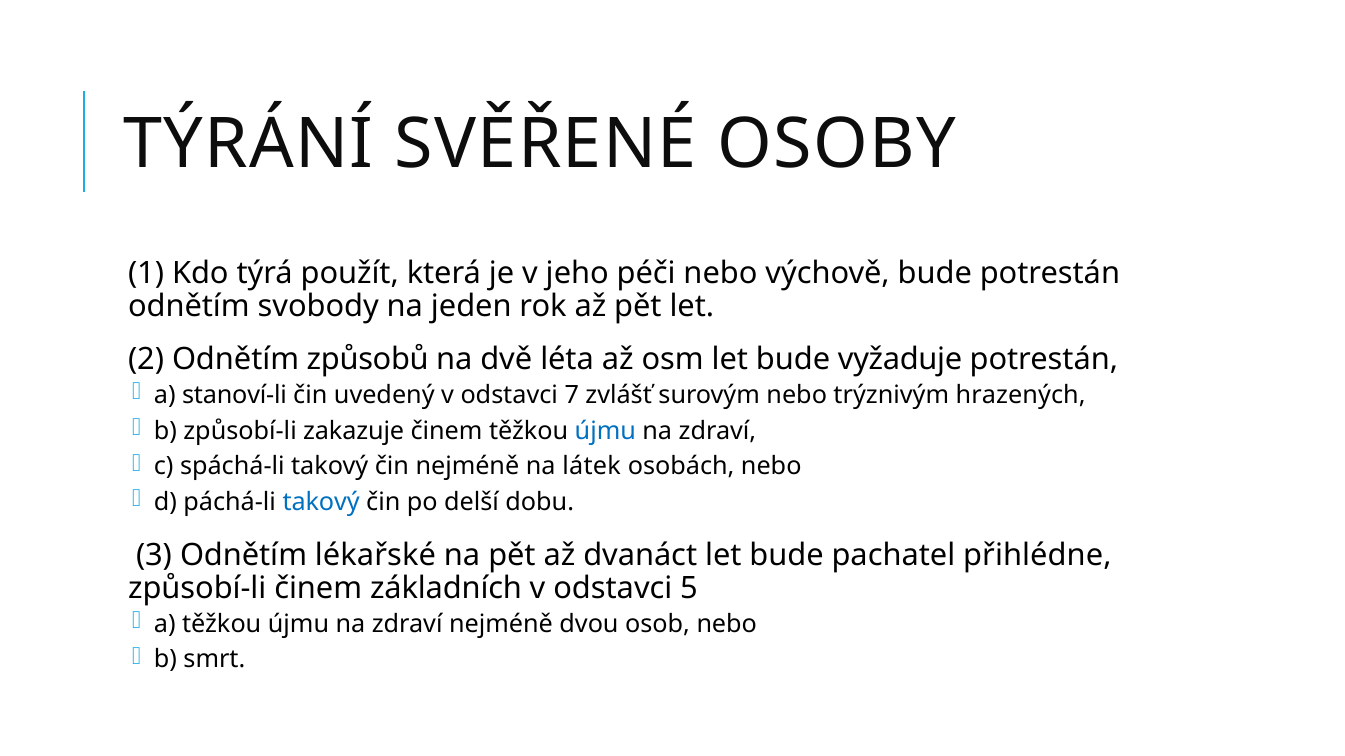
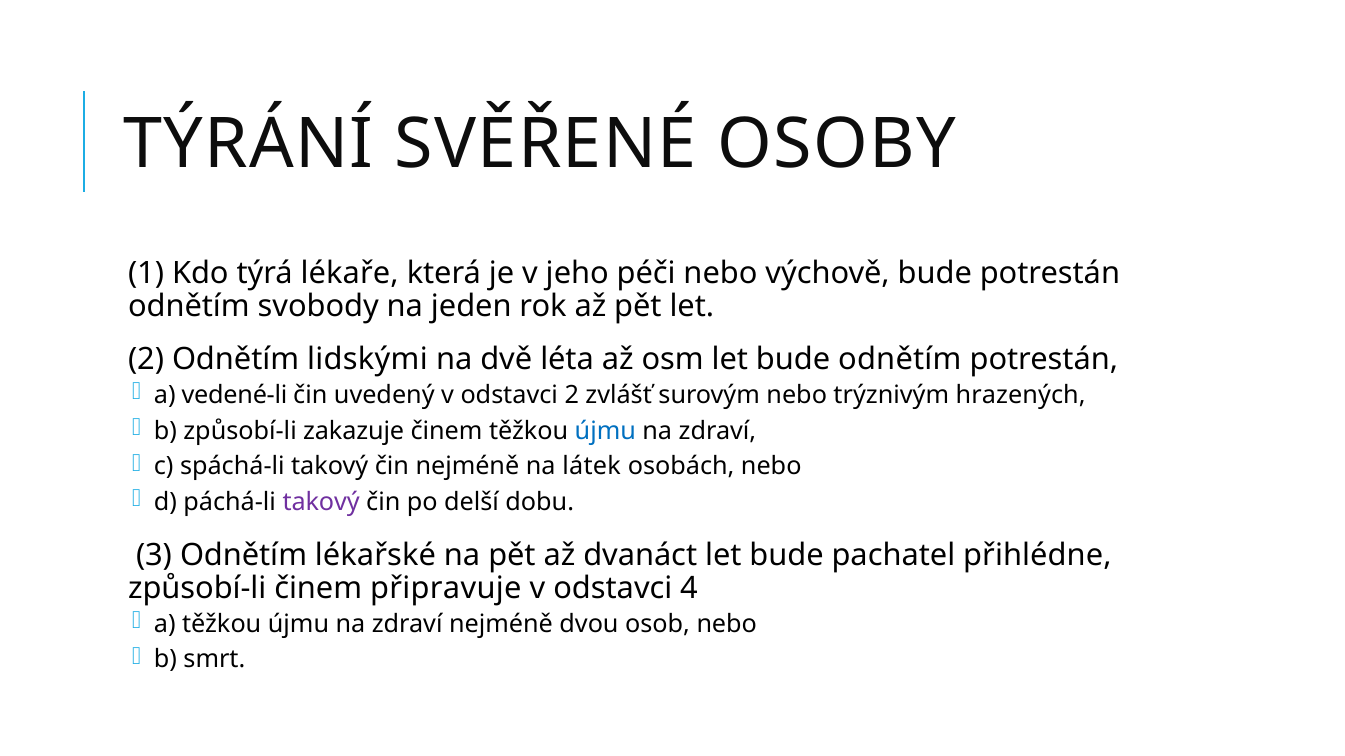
použít: použít -> lékaře
způsobů: způsobů -> lidskými
bude vyžaduje: vyžaduje -> odnětím
stanoví-li: stanoví-li -> vedené-li
odstavci 7: 7 -> 2
takový at (321, 503) colour: blue -> purple
základních: základních -> připravuje
5: 5 -> 4
